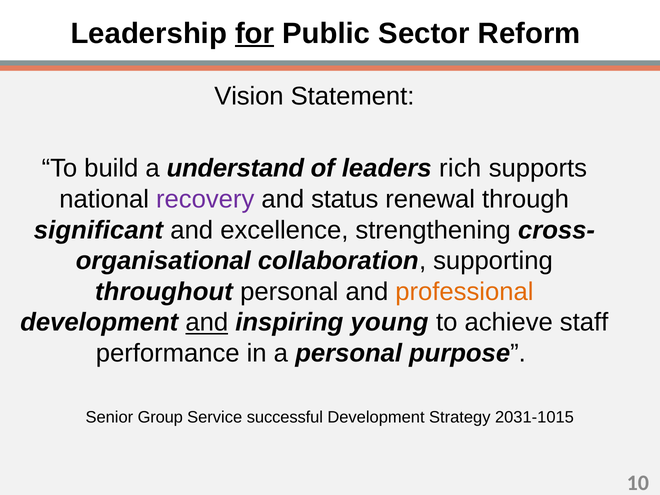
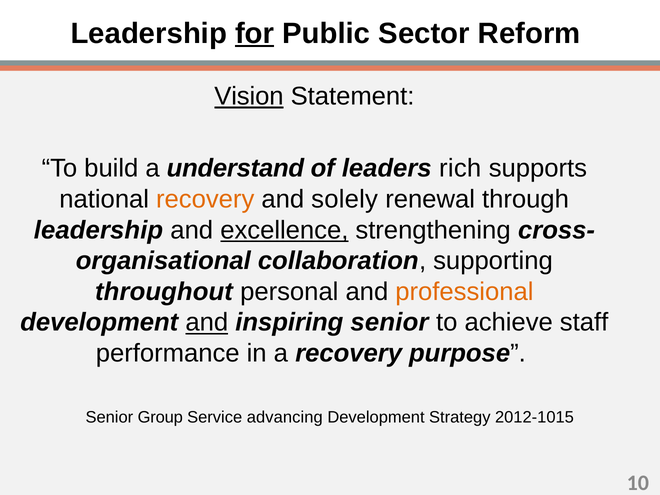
Vision underline: none -> present
recovery at (205, 199) colour: purple -> orange
status: status -> solely
significant at (98, 230): significant -> leadership
excellence underline: none -> present
inspiring young: young -> senior
a personal: personal -> recovery
successful: successful -> advancing
2031-1015: 2031-1015 -> 2012-1015
